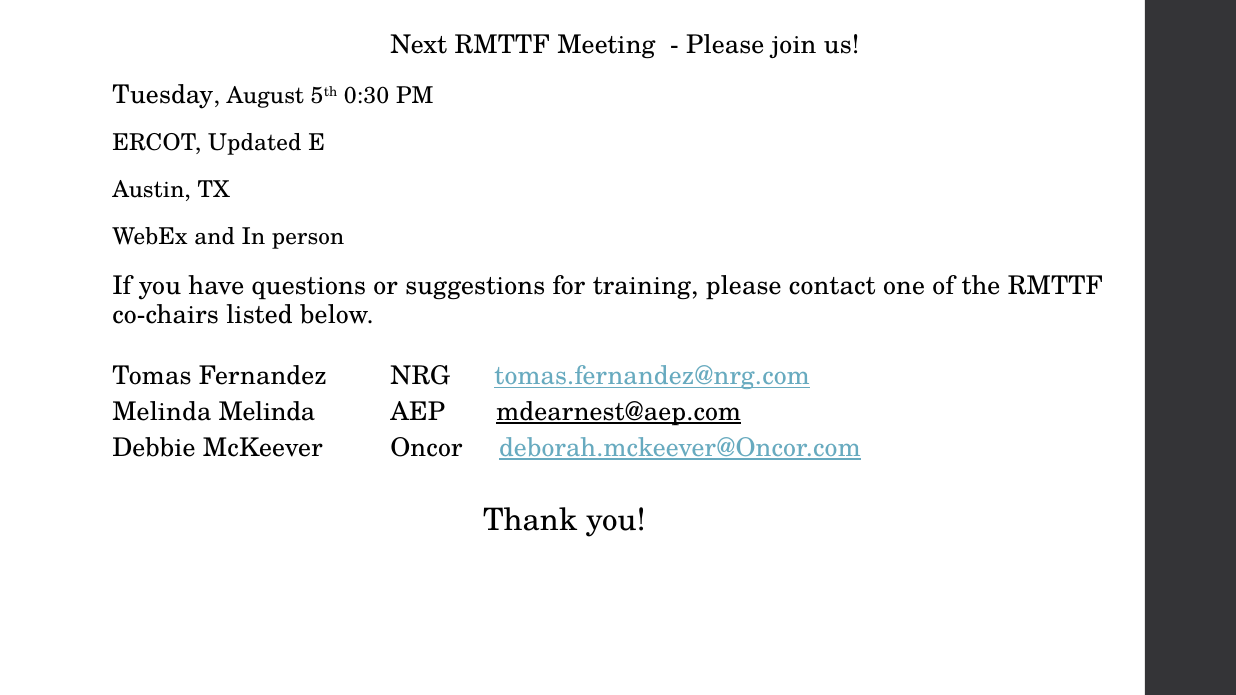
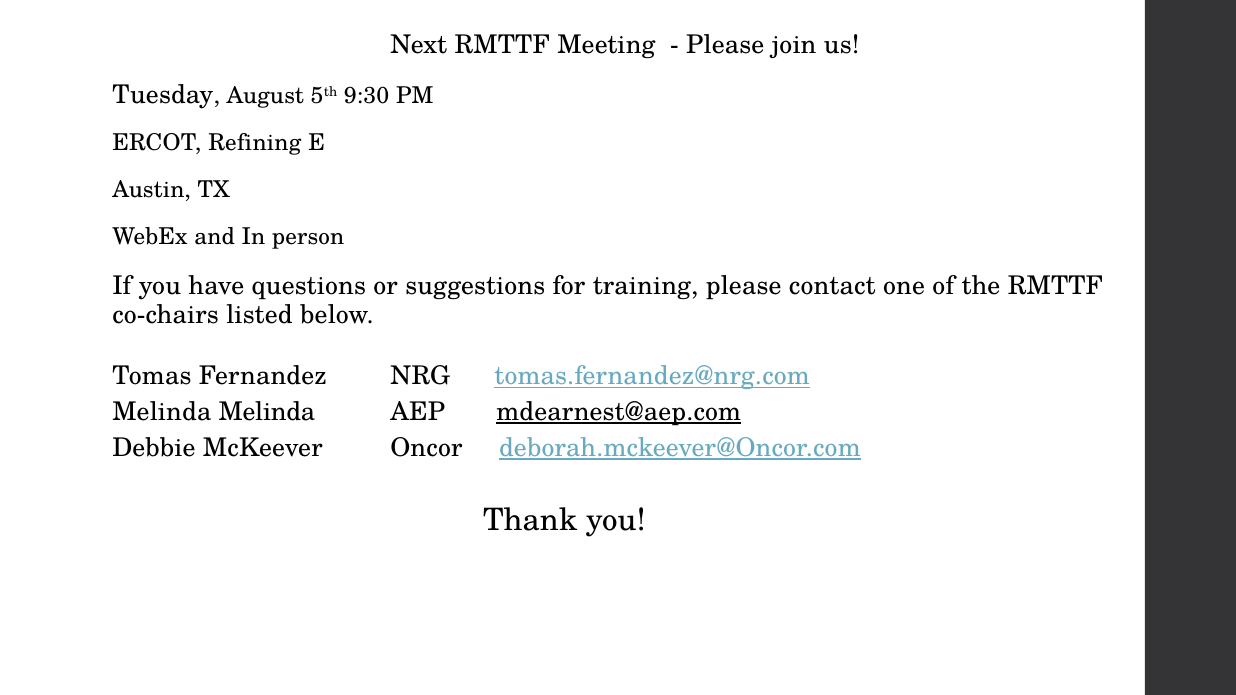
0:30: 0:30 -> 9:30
Updated: Updated -> Refining
